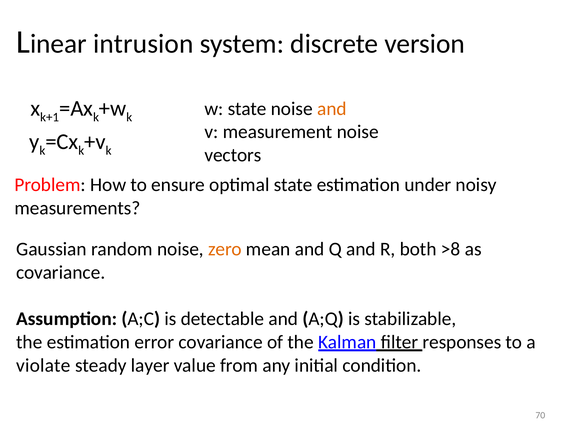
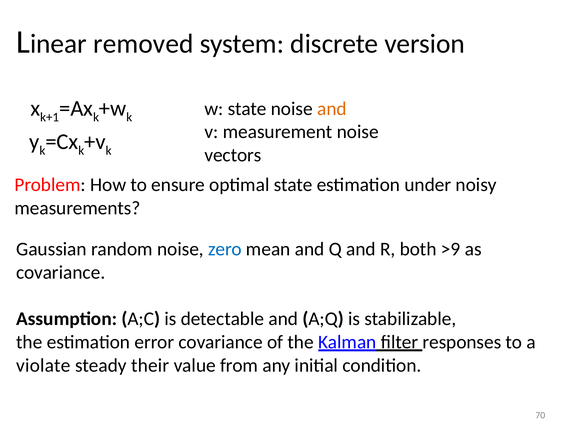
intrusion: intrusion -> removed
zero colour: orange -> blue
>8: >8 -> >9
layer: layer -> their
